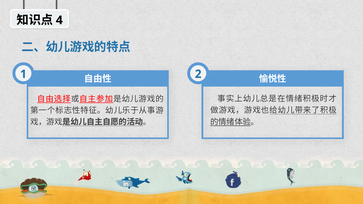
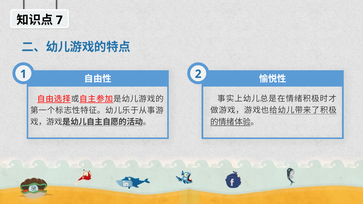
4: 4 -> 7
